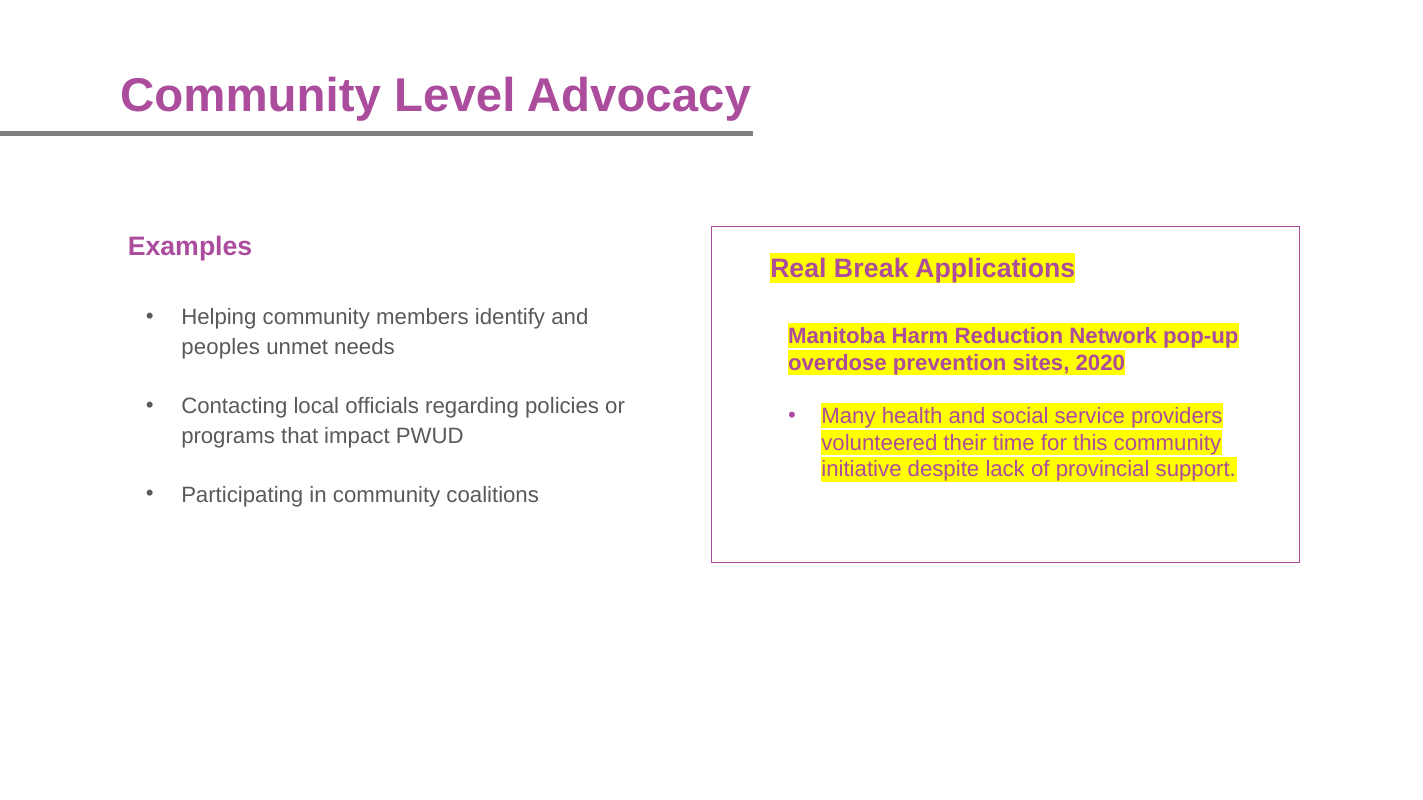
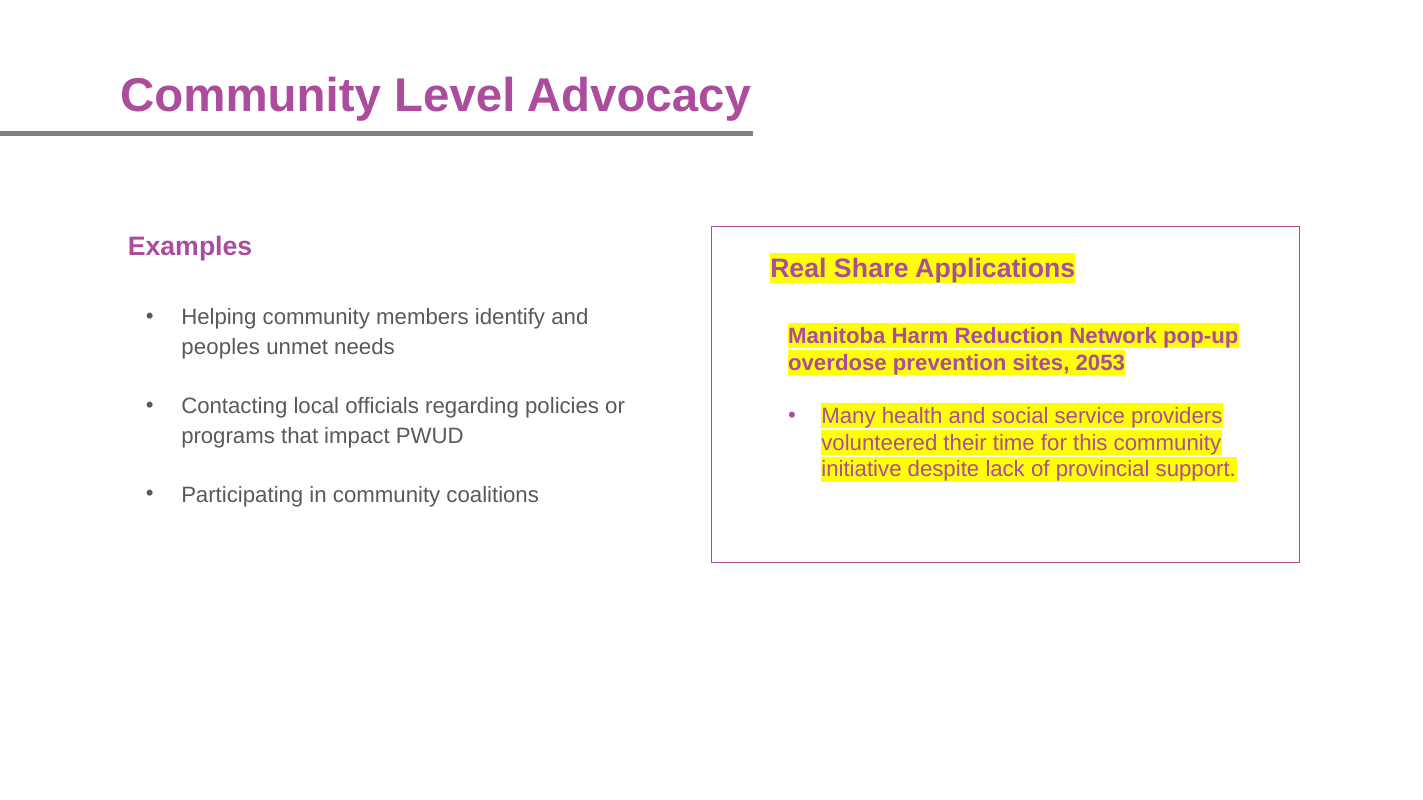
Break: Break -> Share
2020: 2020 -> 2053
